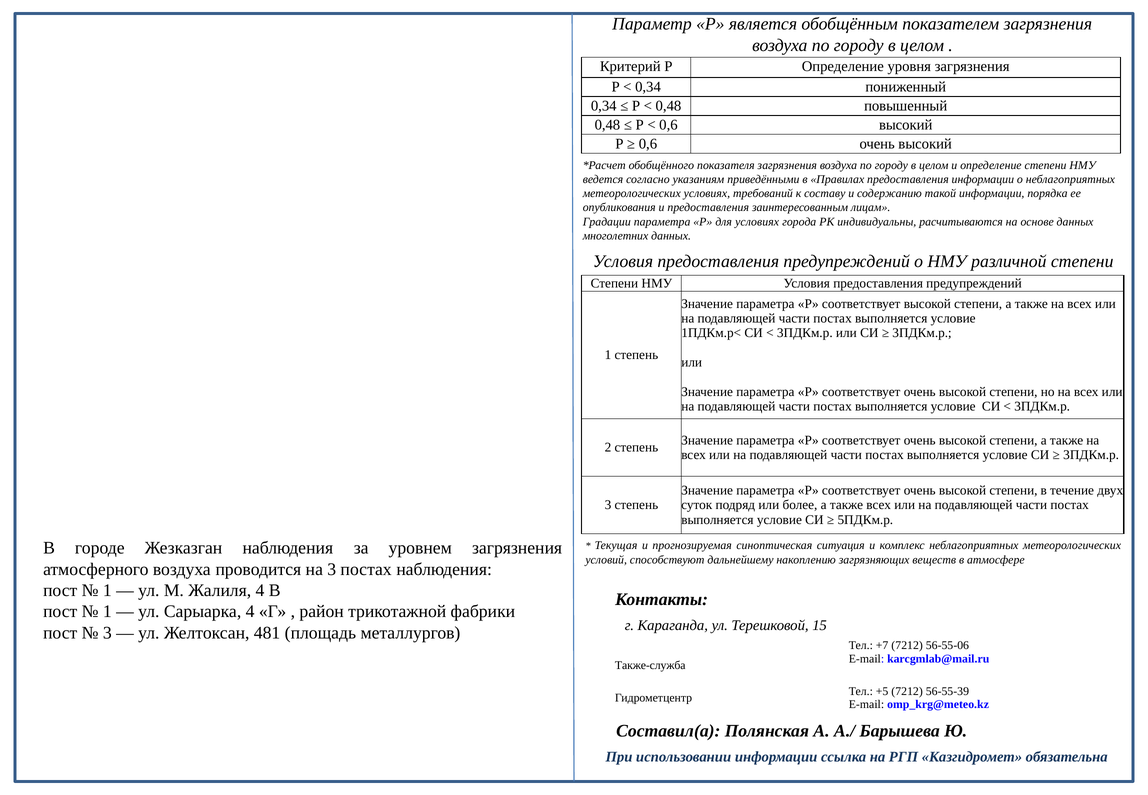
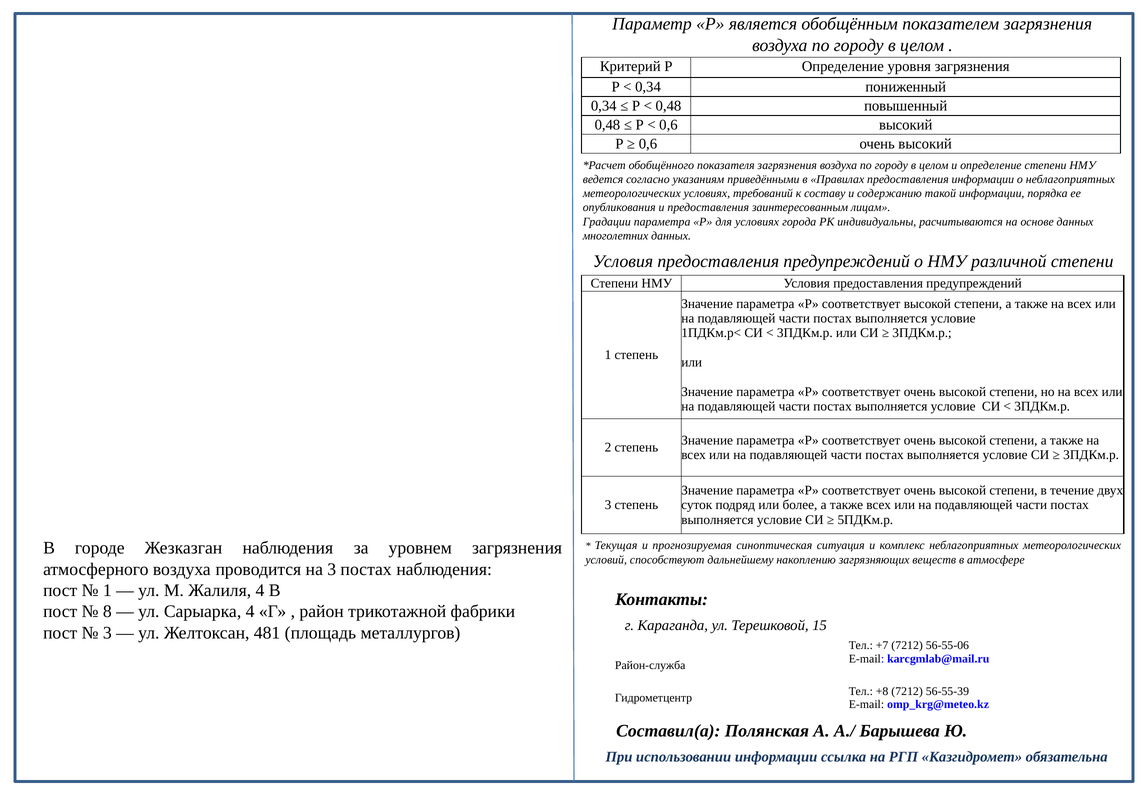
1 at (107, 611): 1 -> 8
Также-служба: Также-служба -> Район-служба
+5: +5 -> +8
